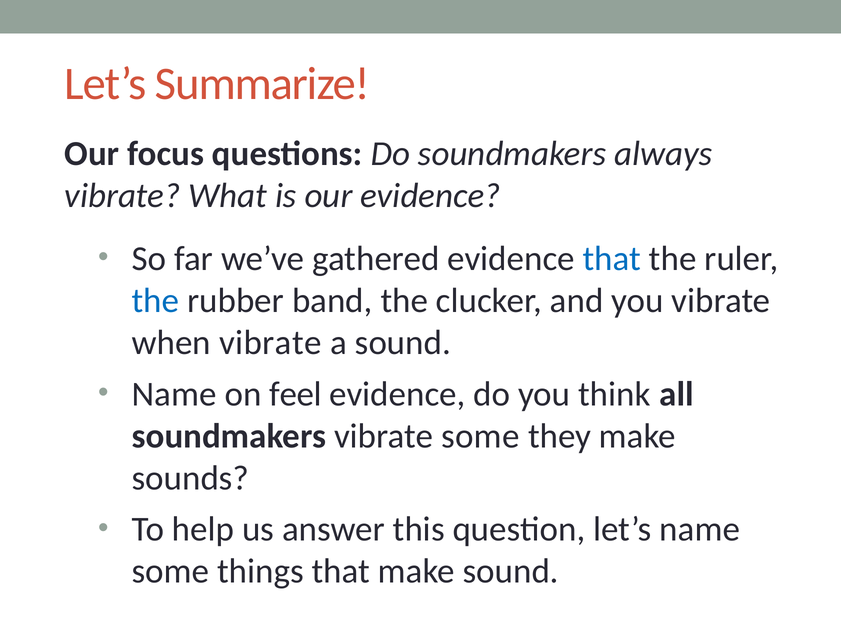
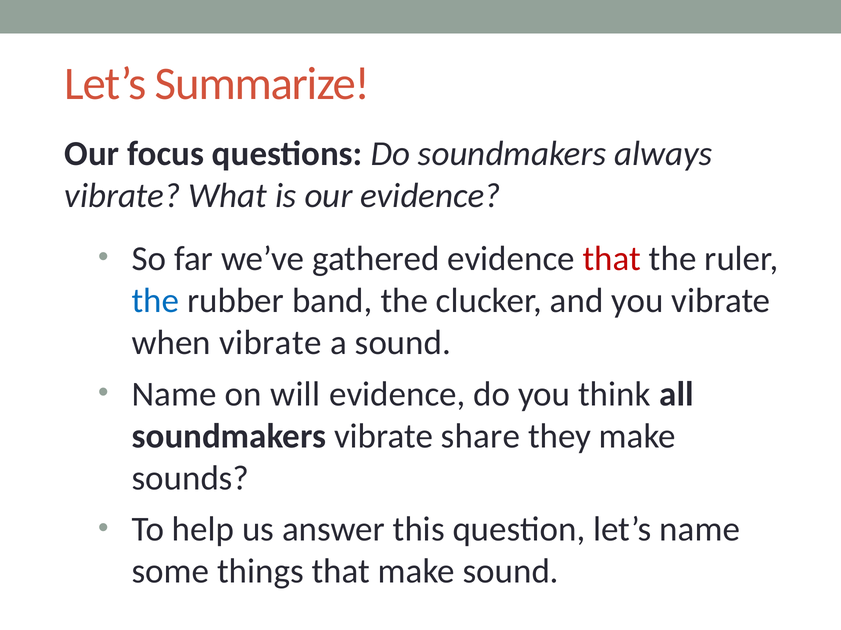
that at (612, 259) colour: blue -> red
feel: feel -> will
vibrate some: some -> share
